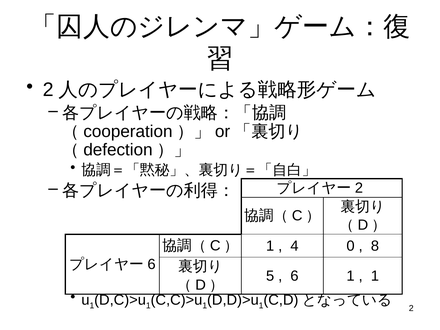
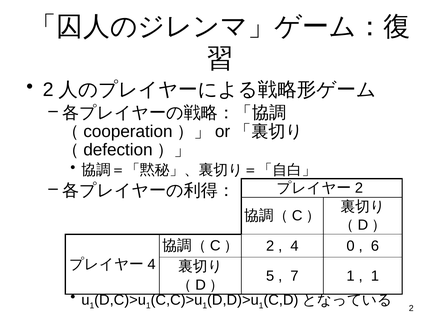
1 at (270, 246): 1 -> 2
8: 8 -> 6
6 at (152, 264): 6 -> 4
6 at (294, 276): 6 -> 7
